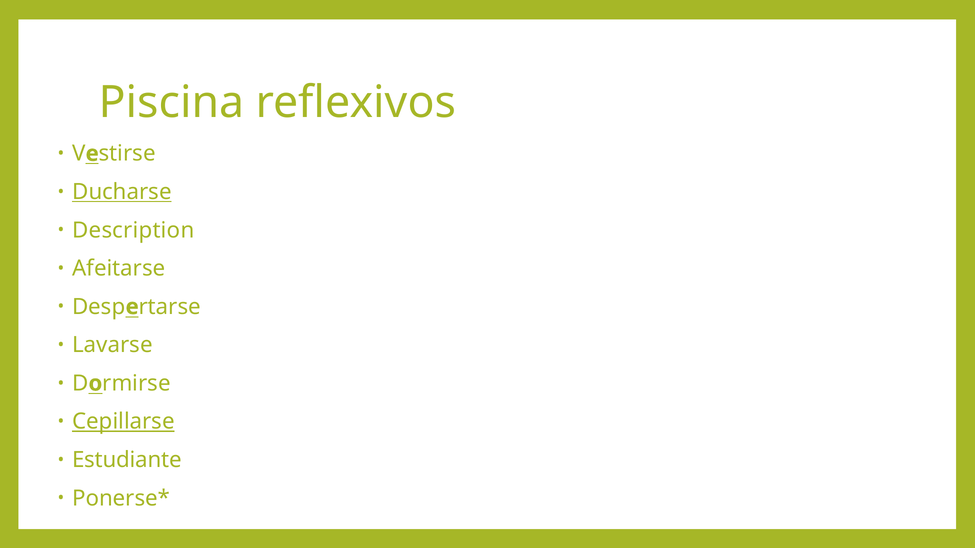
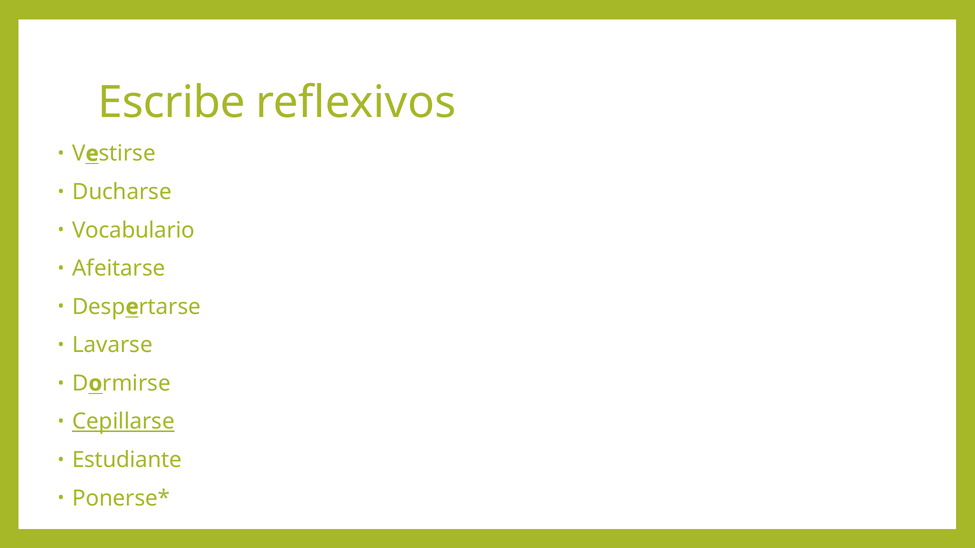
Piscina: Piscina -> Escribe
Ducharse underline: present -> none
Description: Description -> Vocabulario
